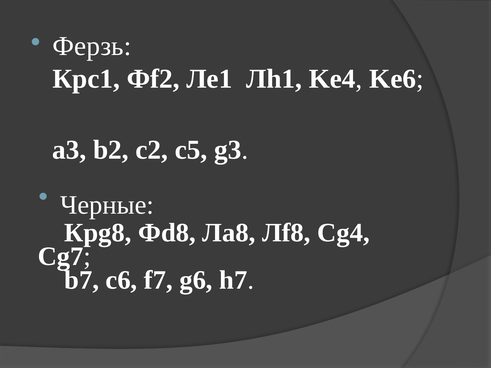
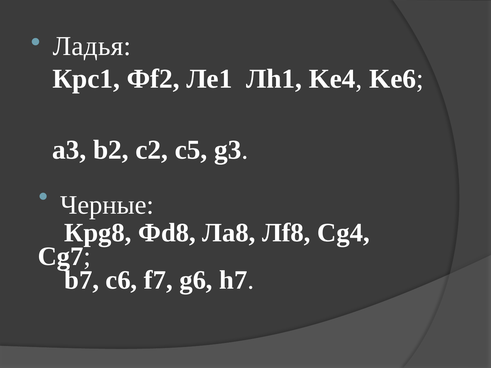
Ферзь: Ферзь -> Ладья
